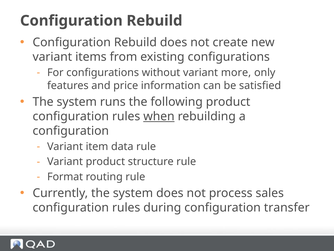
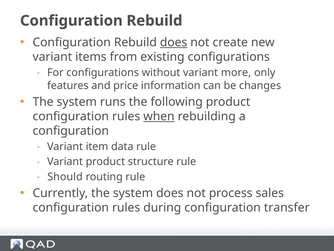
does at (174, 42) underline: none -> present
satisfied: satisfied -> changes
Format: Format -> Should
